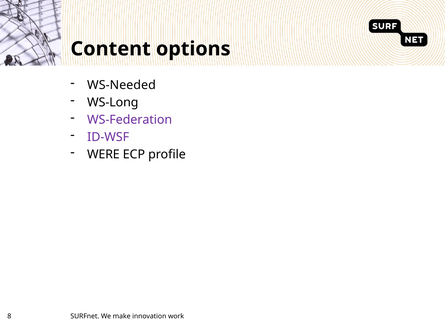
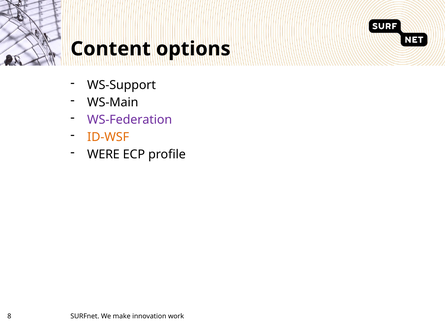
WS-Needed: WS-Needed -> WS-Support
WS-Long: WS-Long -> WS-Main
ID-WSF colour: purple -> orange
